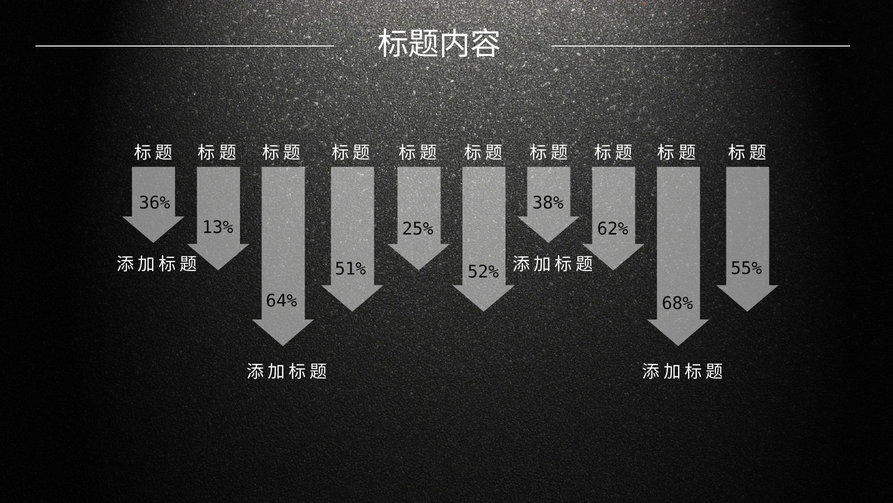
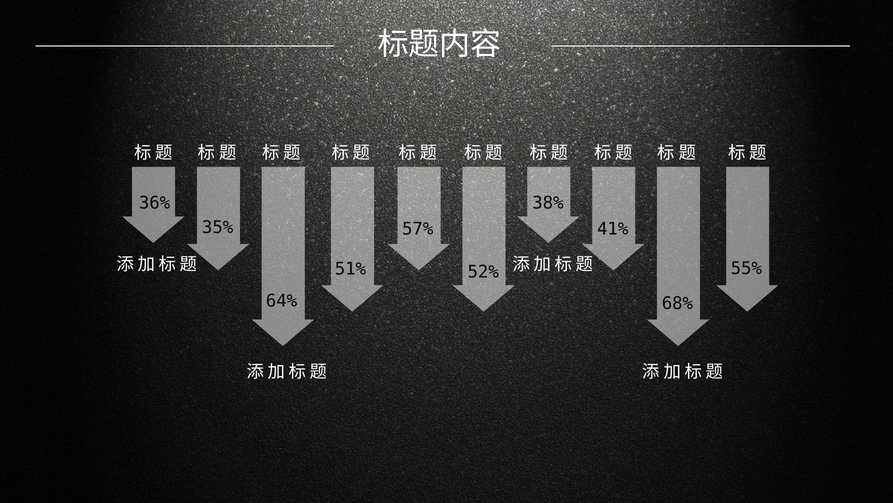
13%: 13% -> 35%
25%: 25% -> 57%
62%: 62% -> 41%
